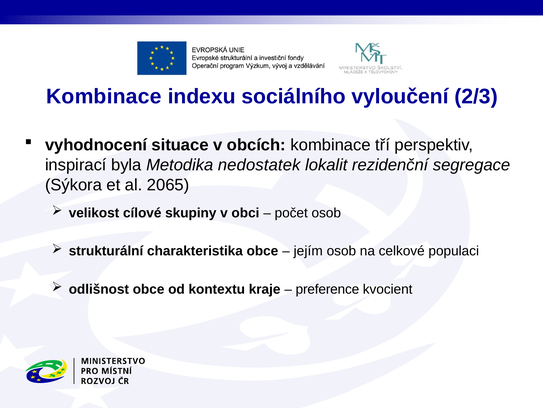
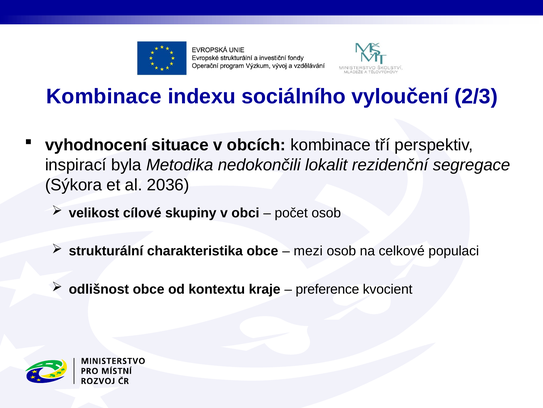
nedostatek: nedostatek -> nedokončili
2065: 2065 -> 2036
jejím: jejím -> mezi
